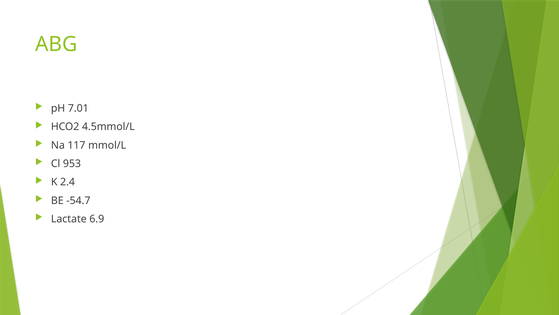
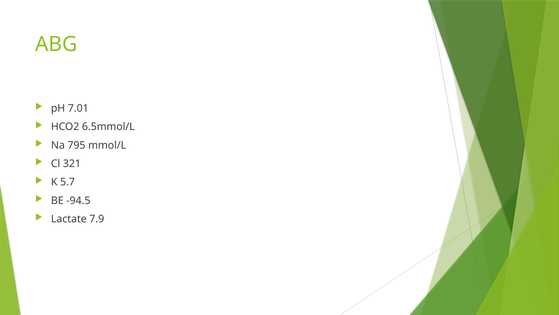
4.5mmol/L: 4.5mmol/L -> 6.5mmol/L
117: 117 -> 795
953: 953 -> 321
2.4: 2.4 -> 5.7
-54.7: -54.7 -> -94.5
6.9: 6.9 -> 7.9
